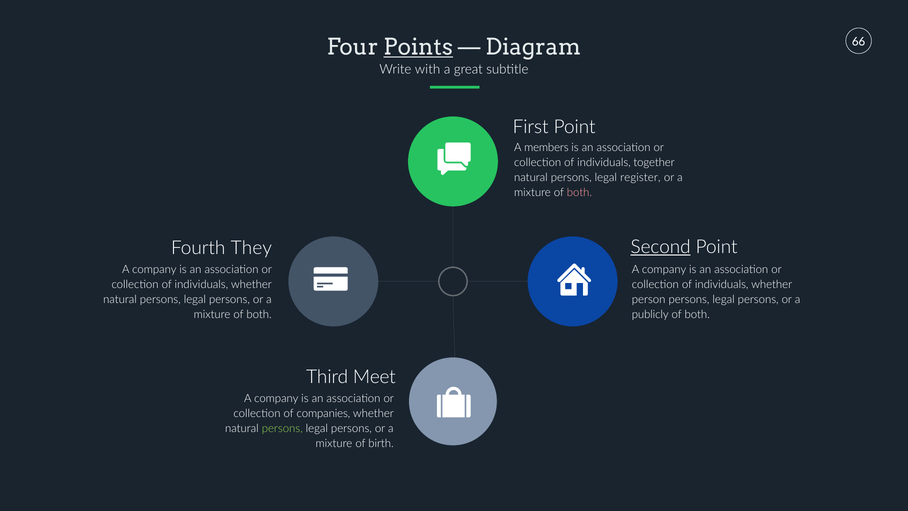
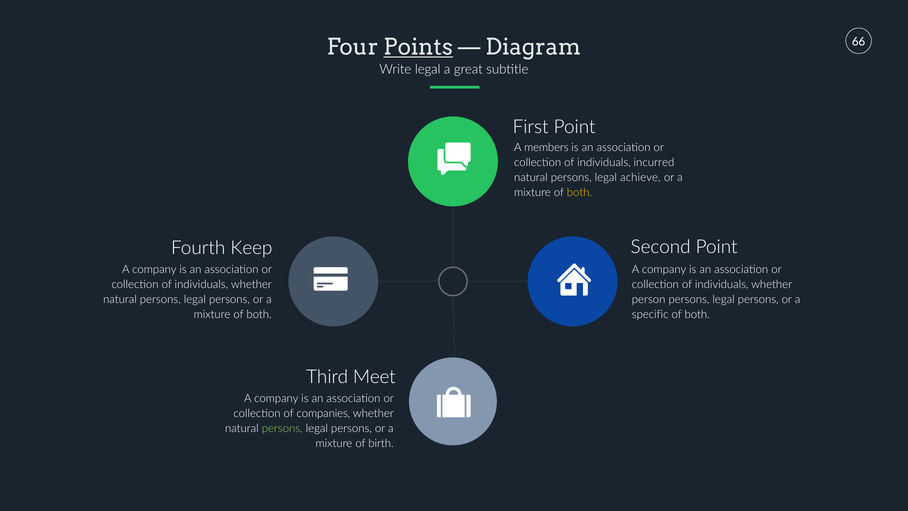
Write with: with -> legal
together: together -> incurred
register: register -> achieve
both at (579, 193) colour: pink -> yellow
Second underline: present -> none
They: They -> Keep
publicly: publicly -> specific
